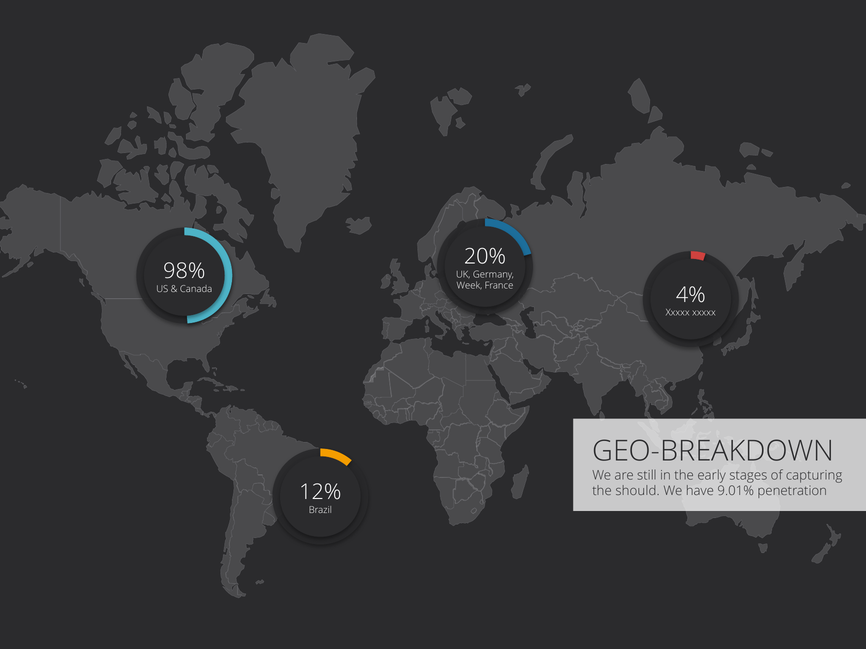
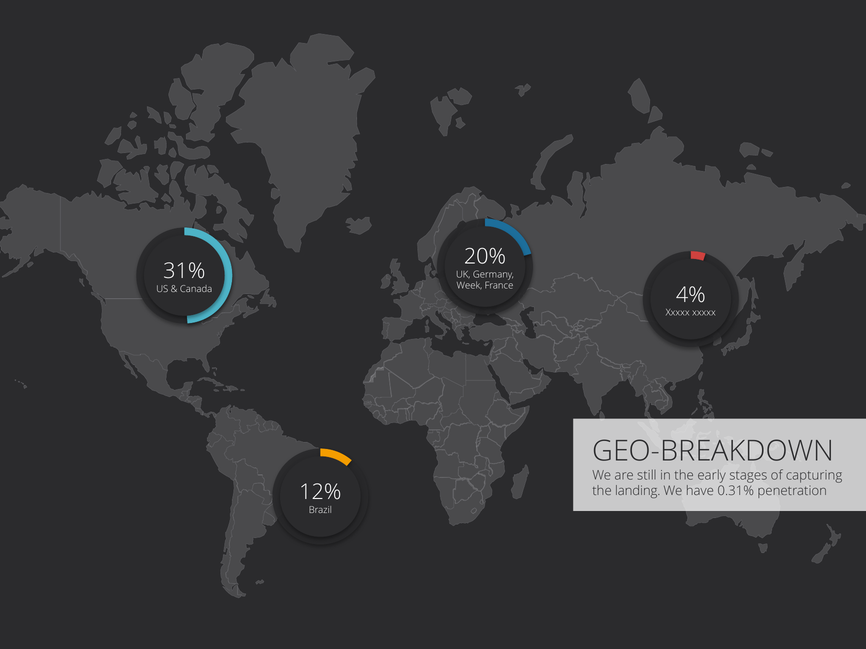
98%: 98% -> 31%
should: should -> landing
9.01%: 9.01% -> 0.31%
